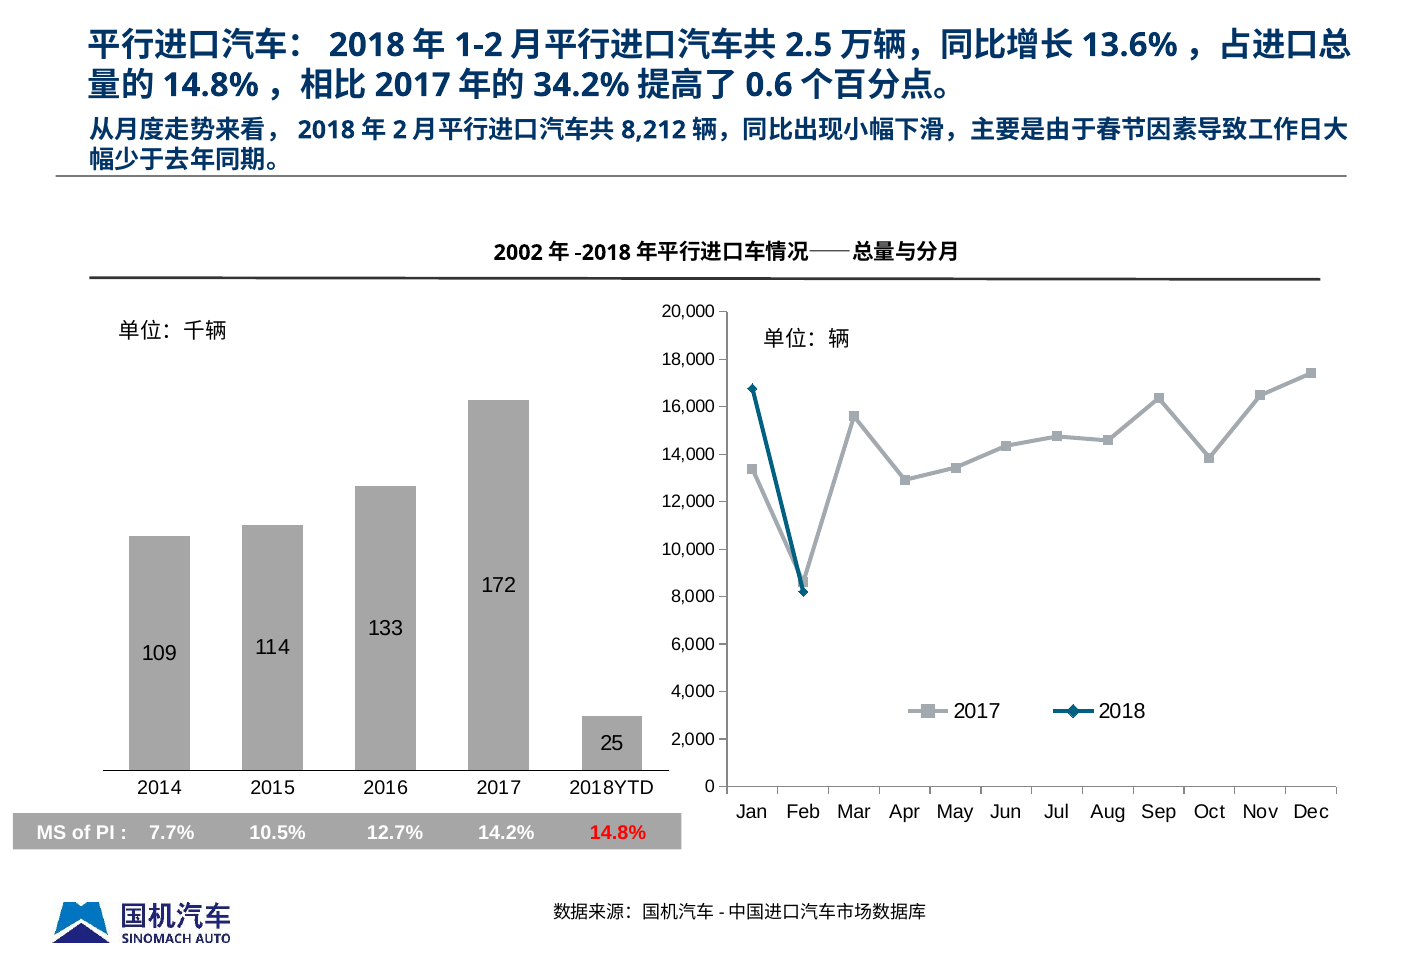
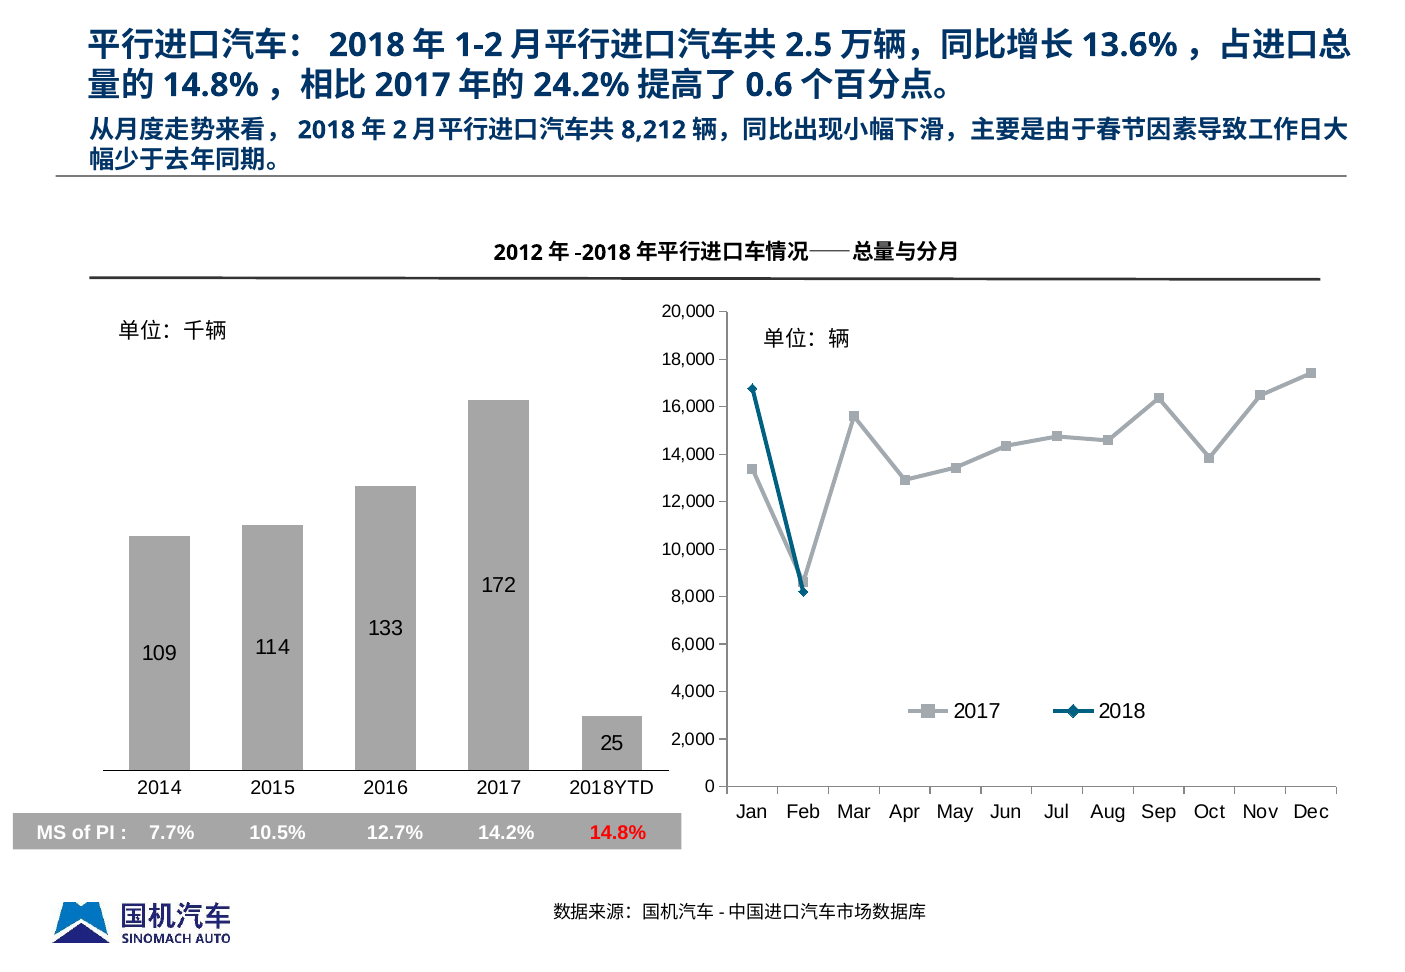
34.2%: 34.2% -> 24.2%
2002: 2002 -> 2012
